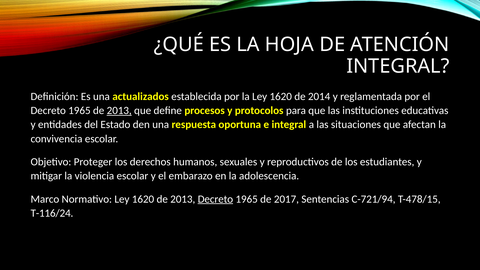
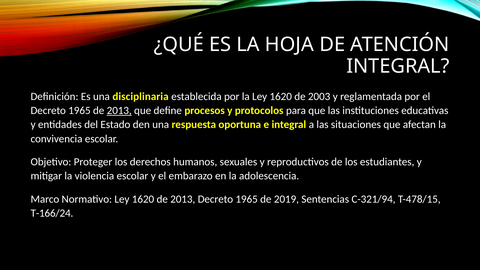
actualizados: actualizados -> disciplinaria
2014: 2014 -> 2003
Decreto at (215, 199) underline: present -> none
2017: 2017 -> 2019
C-721/94: C-721/94 -> C-321/94
T-116/24: T-116/24 -> T-166/24
